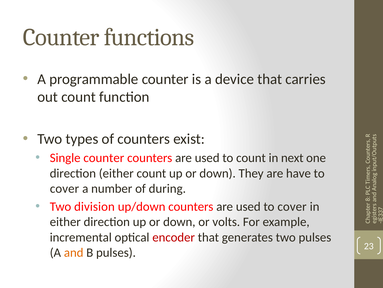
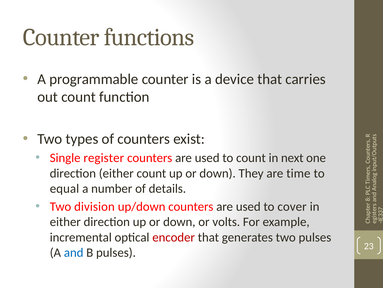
Single counter: counter -> register
have: have -> time
cover at (64, 188): cover -> equal
during: during -> details
and colour: orange -> blue
